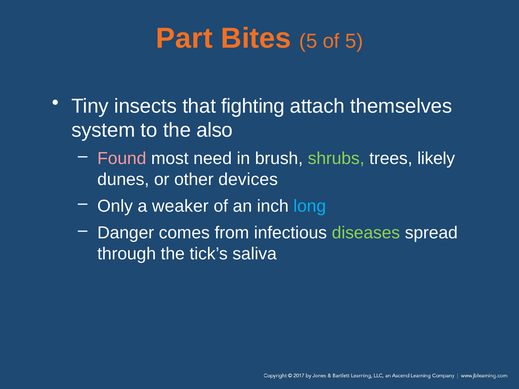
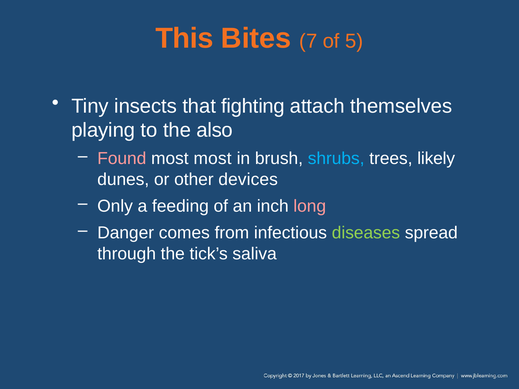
Part: Part -> This
Bites 5: 5 -> 7
system: system -> playing
most need: need -> most
shrubs colour: light green -> light blue
weaker: weaker -> feeding
long colour: light blue -> pink
